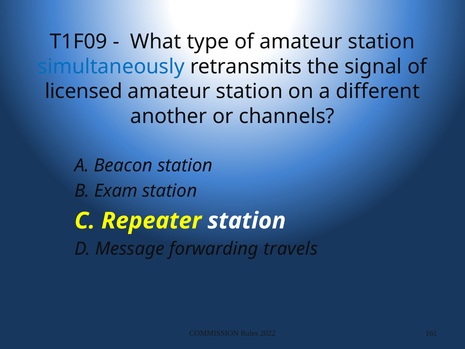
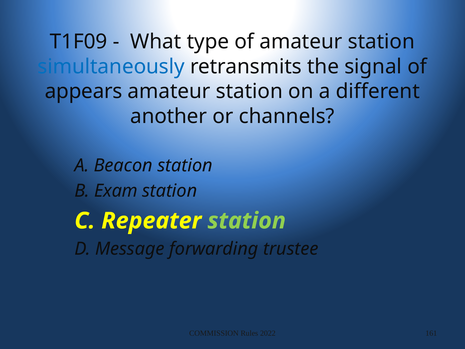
licensed: licensed -> appears
station at (247, 221) colour: white -> light green
travels: travels -> trustee
